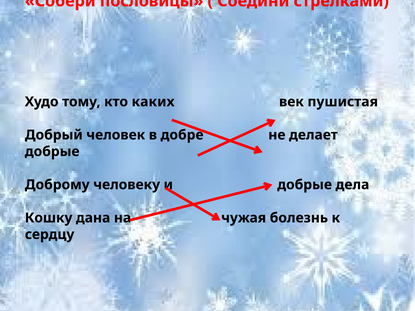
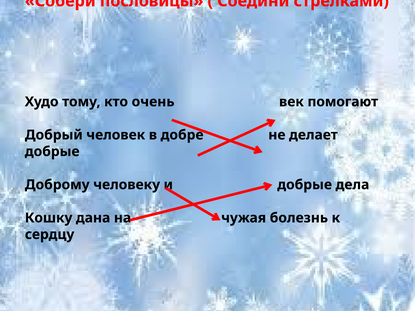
каких: каких -> очень
пушистая: пушистая -> помогают
